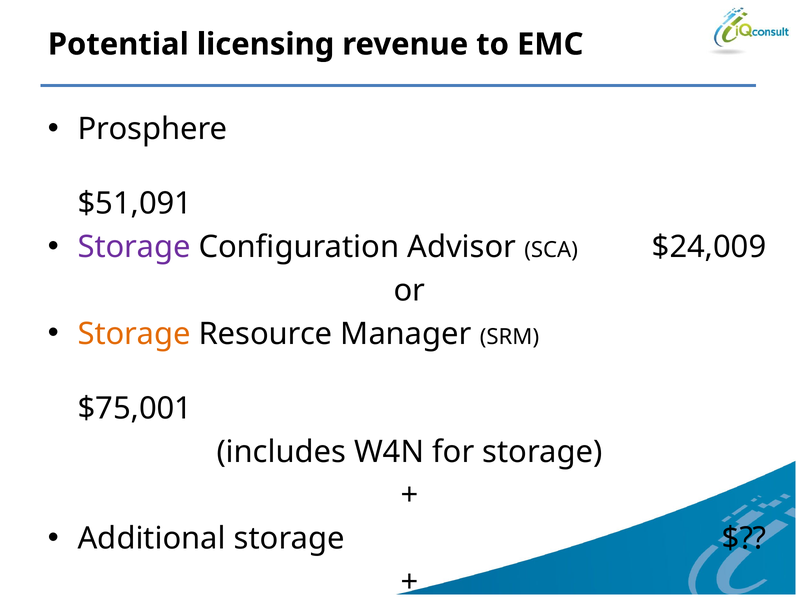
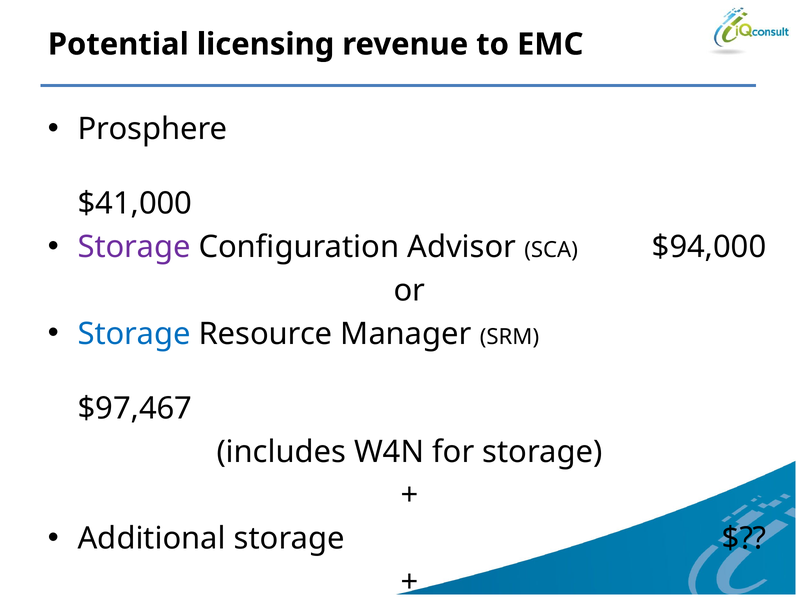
$51,091: $51,091 -> $41,000
$24,009: $24,009 -> $94,000
Storage at (134, 334) colour: orange -> blue
$75,001: $75,001 -> $97,467
